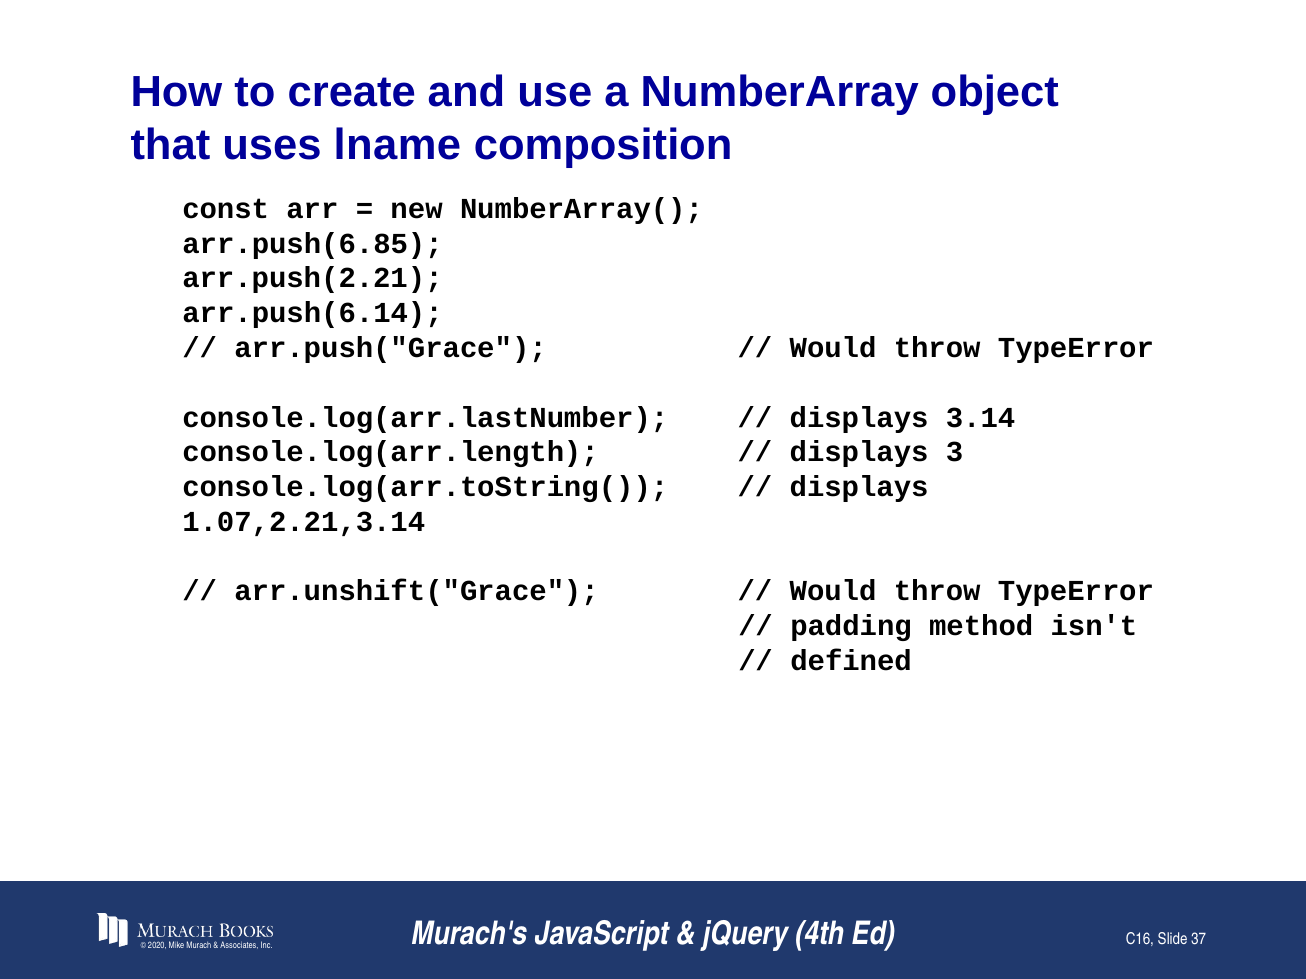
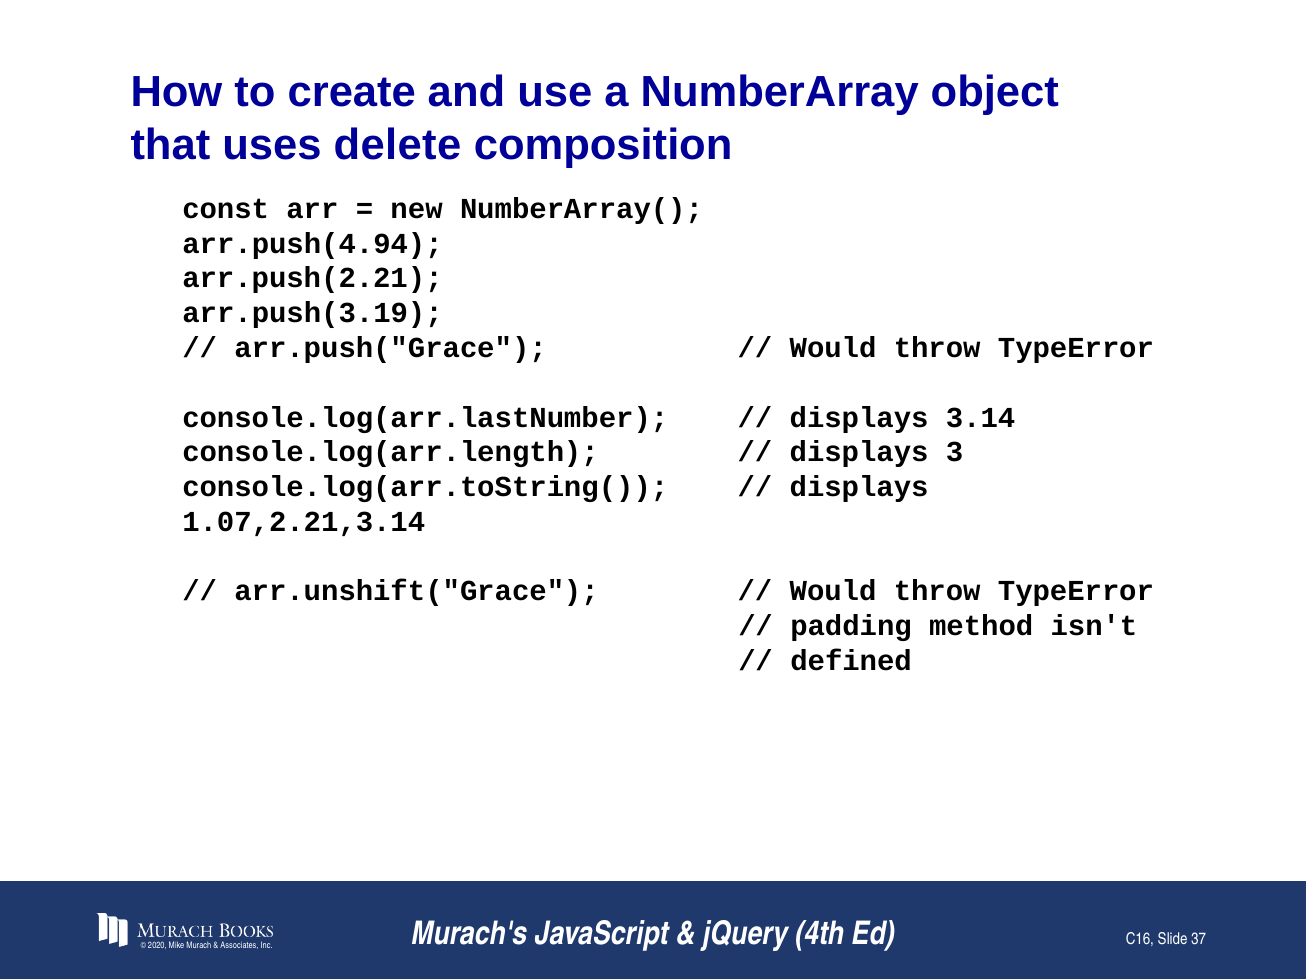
lname: lname -> delete
arr.push(6.85: arr.push(6.85 -> arr.push(4.94
arr.push(6.14: arr.push(6.14 -> arr.push(3.19
